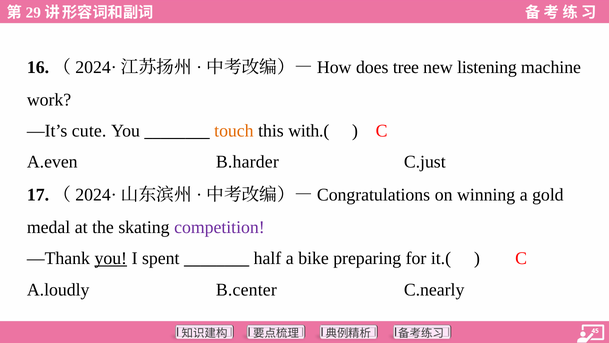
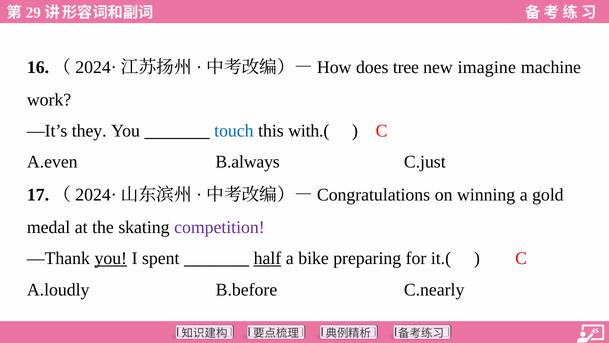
listening: listening -> imagine
cute: cute -> they
touch colour: orange -> blue
B.harder: B.harder -> B.always
half underline: none -> present
B.center: B.center -> B.before
